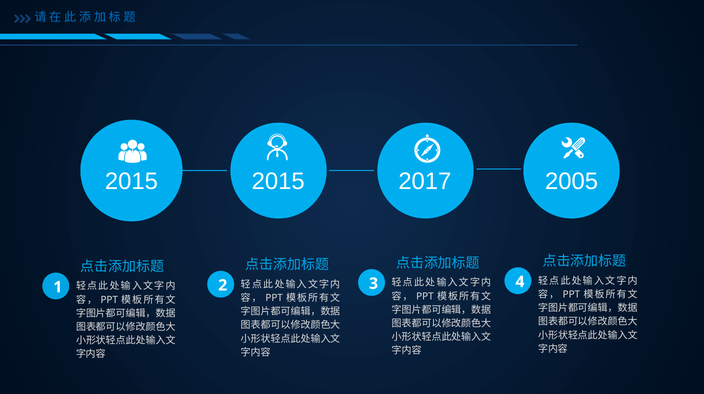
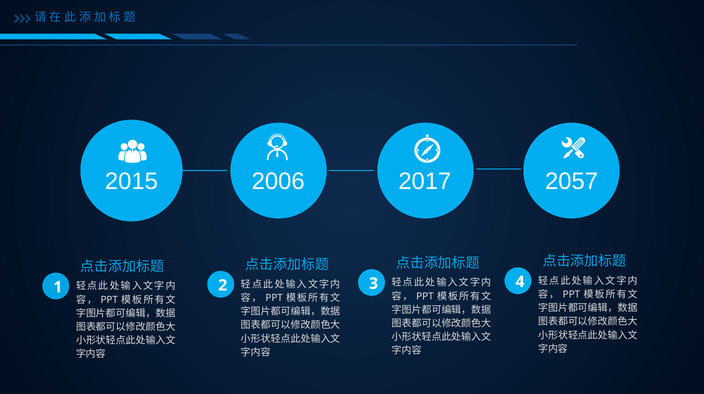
2015 2015: 2015 -> 2006
2005: 2005 -> 2057
